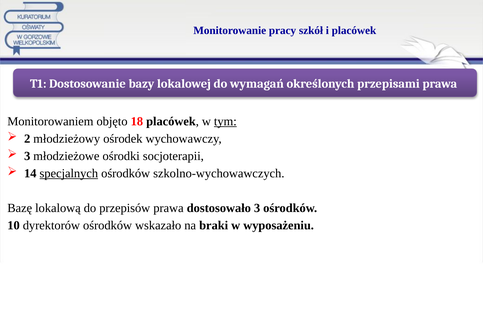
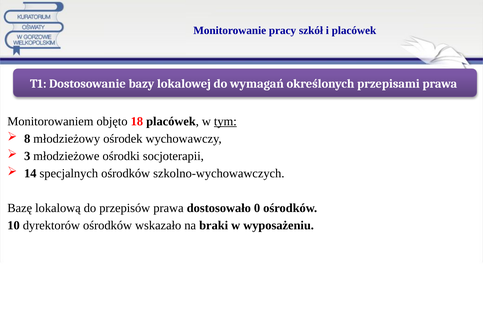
2: 2 -> 8
specjalnych underline: present -> none
dostosowało 3: 3 -> 0
